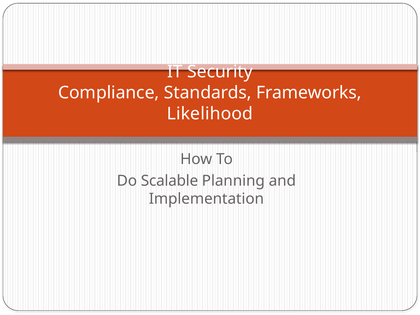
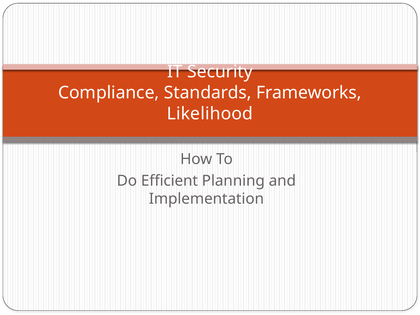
Scalable: Scalable -> Efficient
